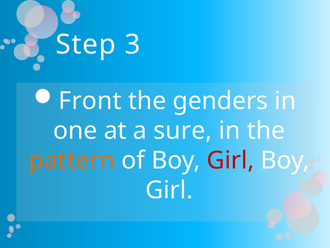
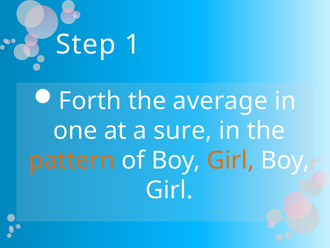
3: 3 -> 1
Front: Front -> Forth
genders: genders -> average
Girl at (230, 160) colour: red -> orange
